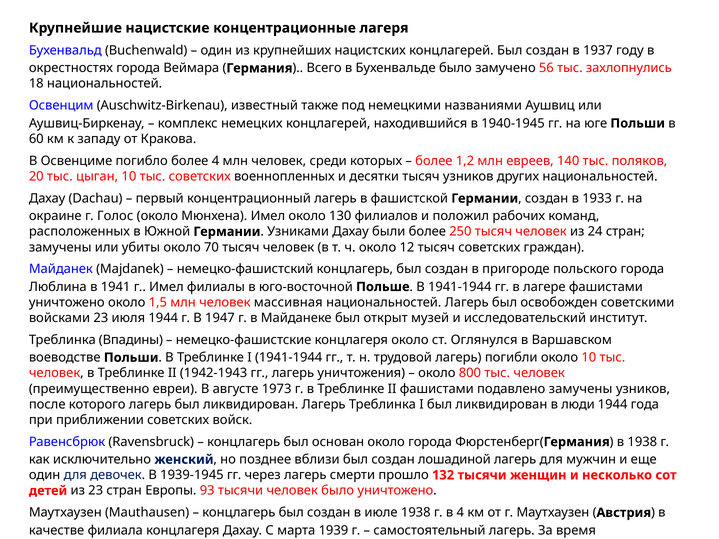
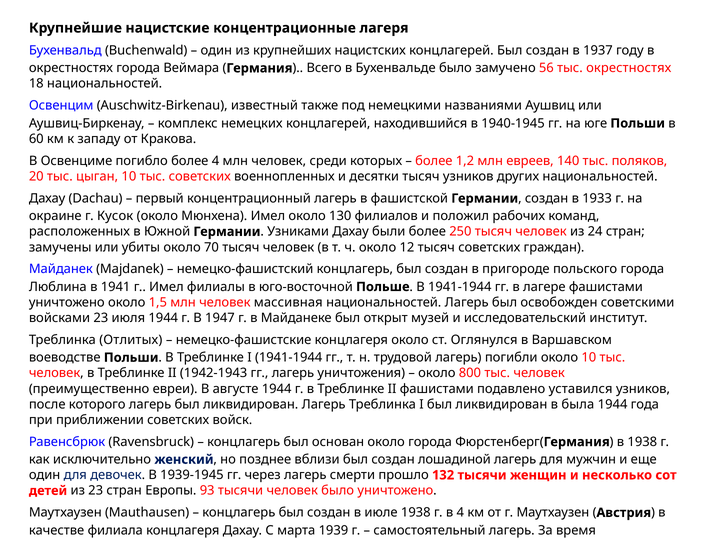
тыс захлопнулись: захлопнулись -> окрестностях
Голос: Голос -> Кусок
Впадины: Впадины -> Отлитых
августе 1973: 1973 -> 1944
подавлено замучены: замучены -> уставился
люди: люди -> была
